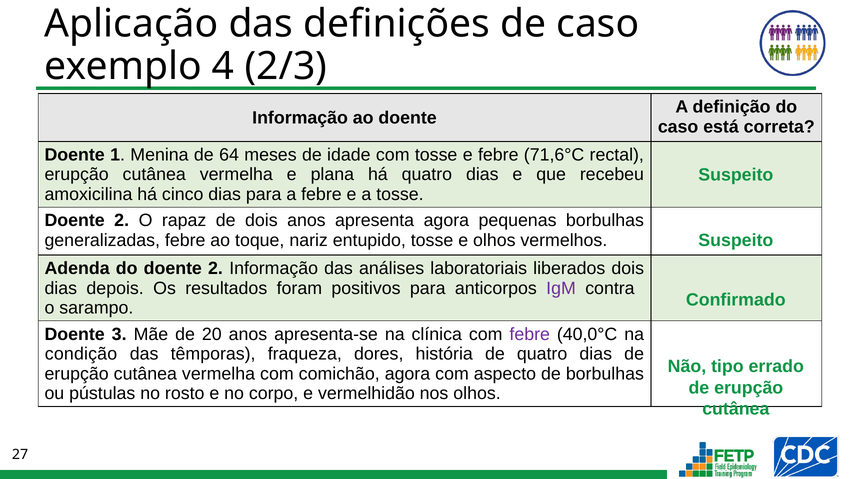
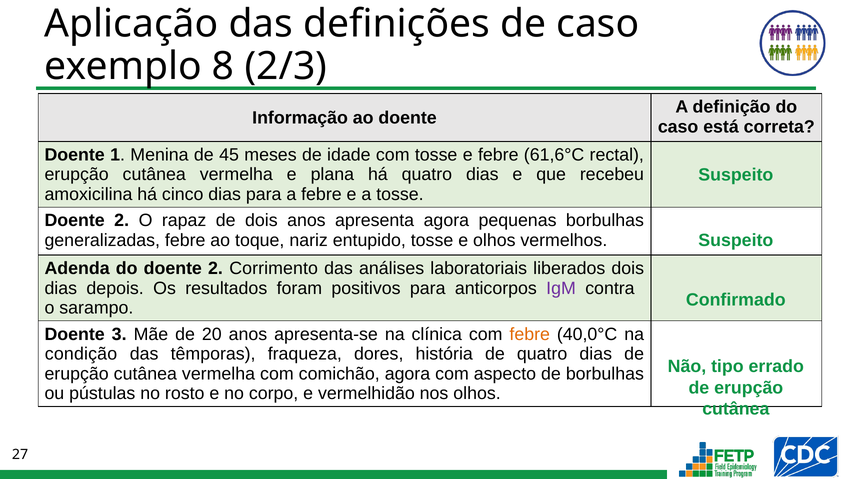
4: 4 -> 8
64: 64 -> 45
71,6°C: 71,6°C -> 61,6°C
2 Informação: Informação -> Corrimento
febre at (530, 334) colour: purple -> orange
